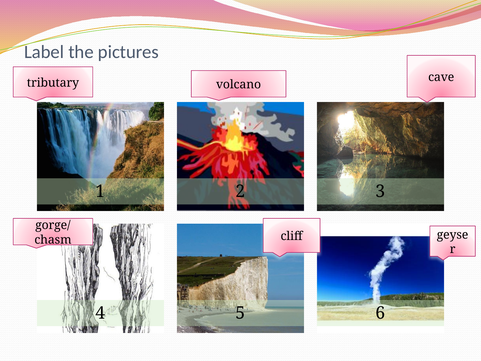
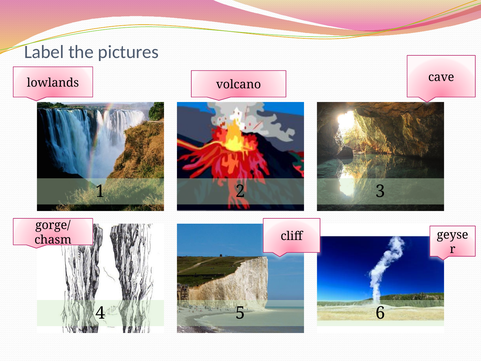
tributary: tributary -> lowlands
